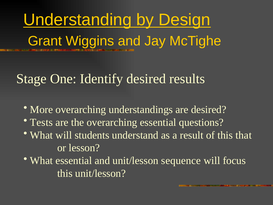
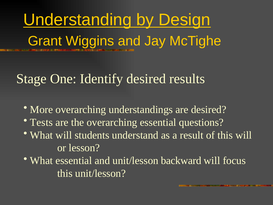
this that: that -> will
sequence: sequence -> backward
